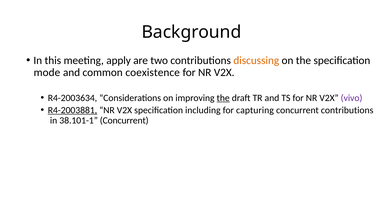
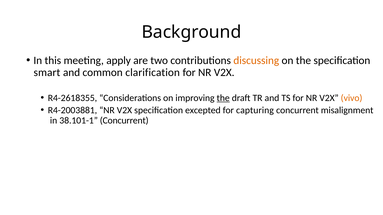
mode: mode -> smart
coexistence: coexistence -> clarification
R4-2003634: R4-2003634 -> R4-2618355
vivo colour: purple -> orange
R4-2003881 underline: present -> none
including: including -> excepted
concurrent contributions: contributions -> misalignment
